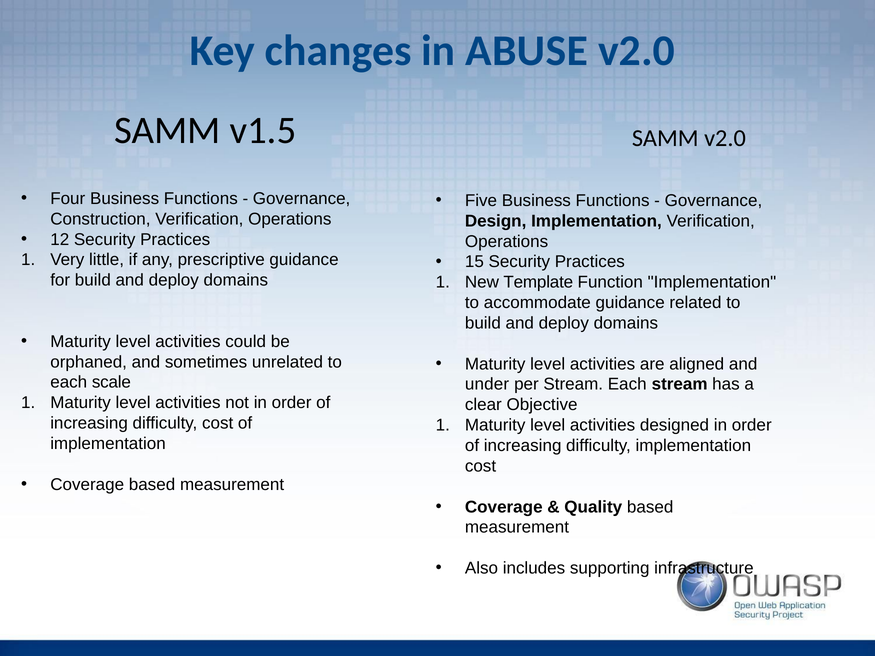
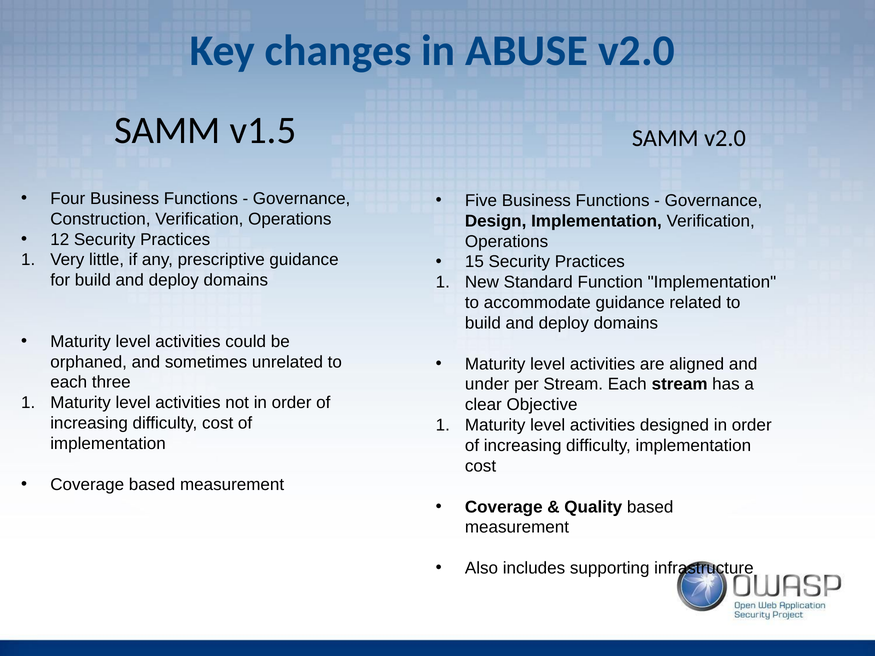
Template: Template -> Standard
scale: scale -> three
